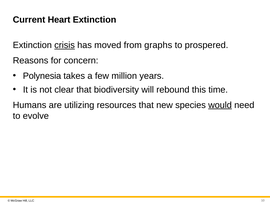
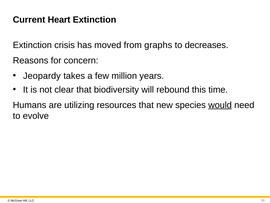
crisis underline: present -> none
prospered: prospered -> decreases
Polynesia: Polynesia -> Jeopardy
